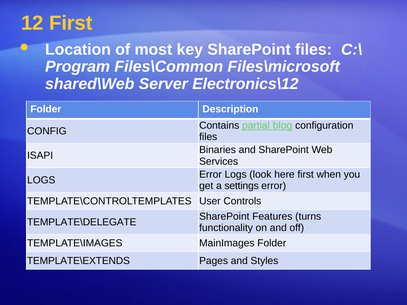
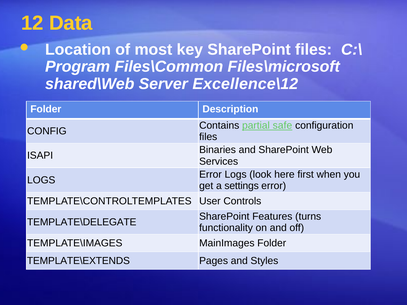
12 First: First -> Data
Electronics\12: Electronics\12 -> Excellence\12
blog: blog -> safe
